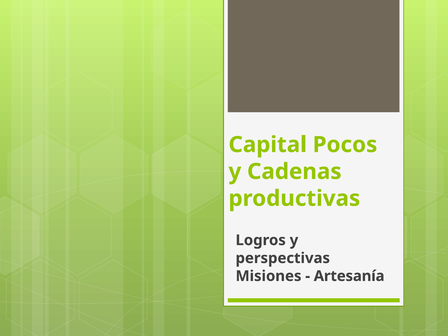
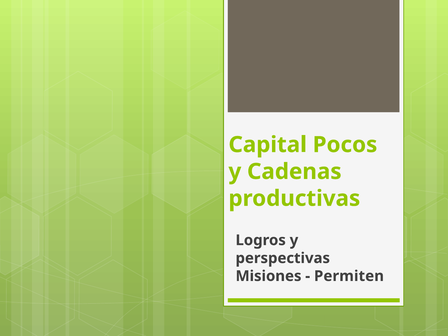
Artesanía: Artesanía -> Permiten
